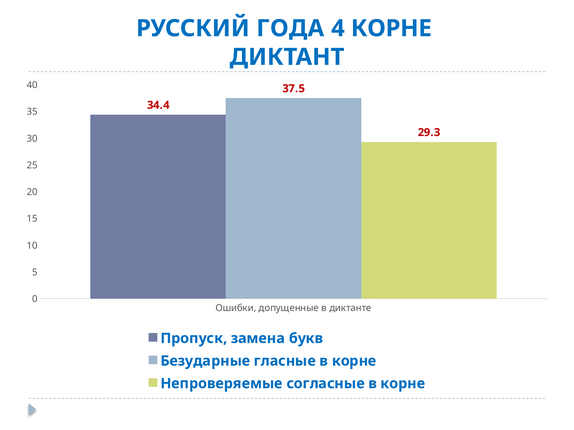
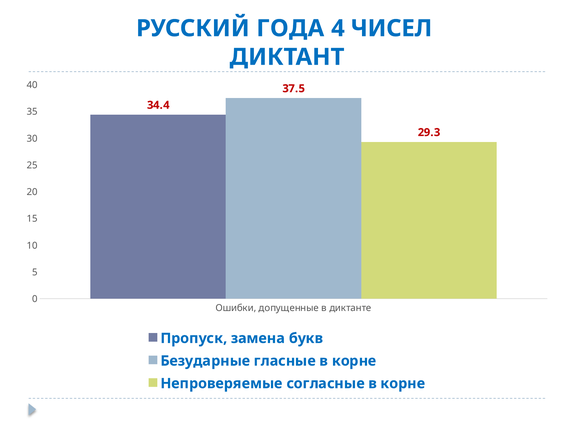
4 КОРНЕ: КОРНЕ -> ЧИСЕЛ
